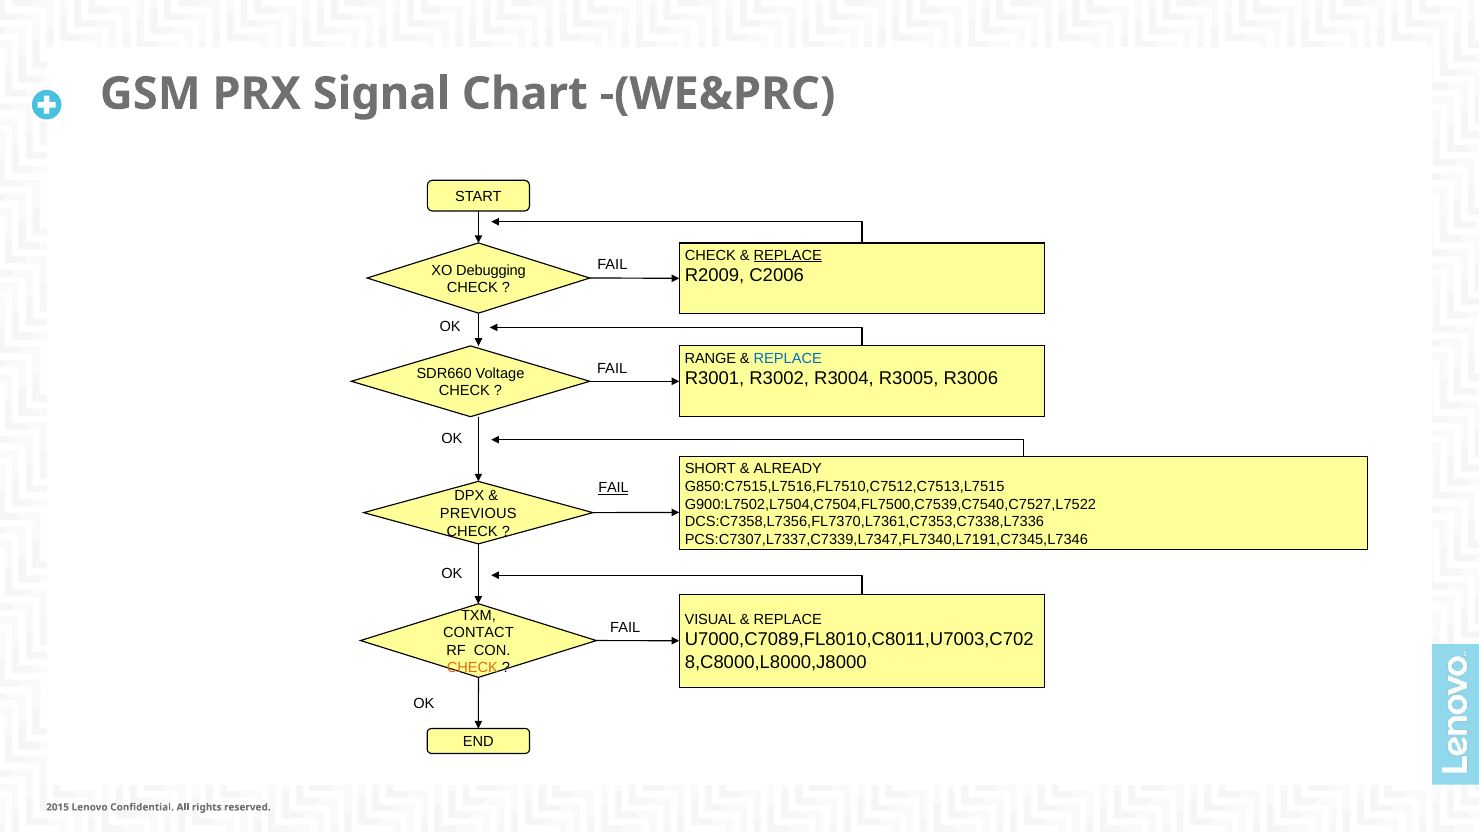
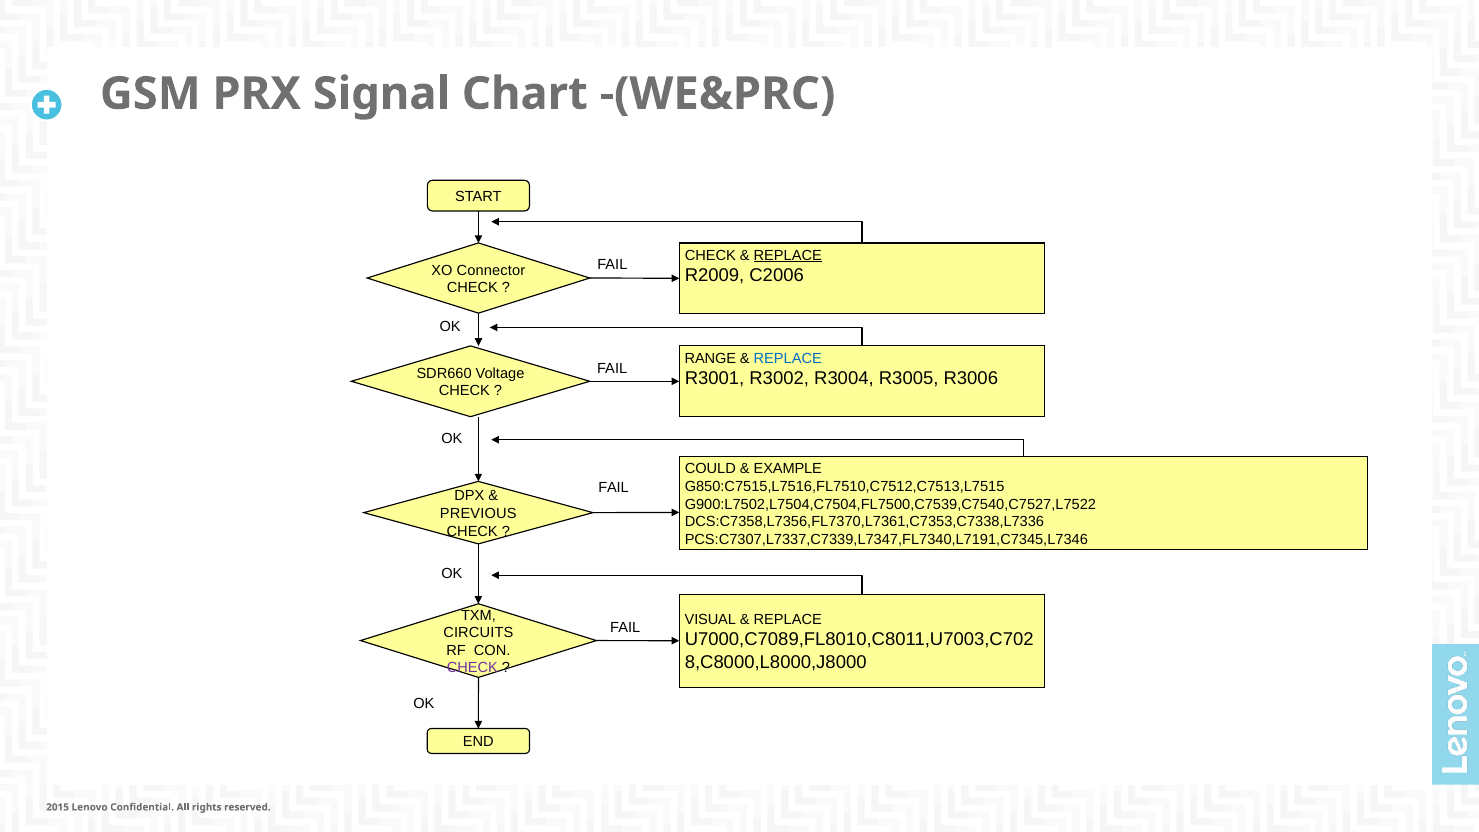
Debugging: Debugging -> Connector
SHORT: SHORT -> COULD
ALREADY: ALREADY -> EXAMPLE
FAIL at (614, 488) underline: present -> none
CONTACT: CONTACT -> CIRCUITS
CHECK at (472, 668) colour: orange -> purple
